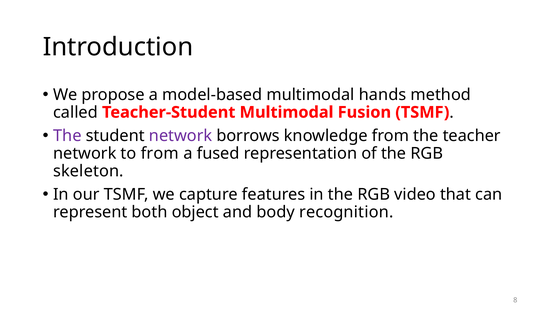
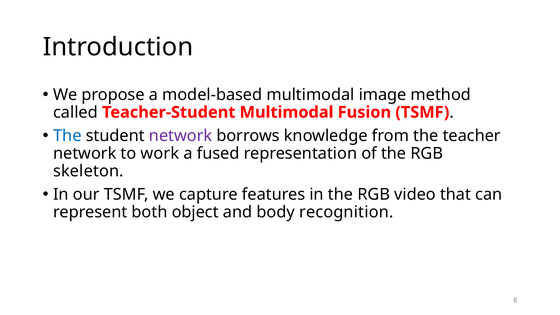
hands: hands -> image
The at (67, 136) colour: purple -> blue
to from: from -> work
